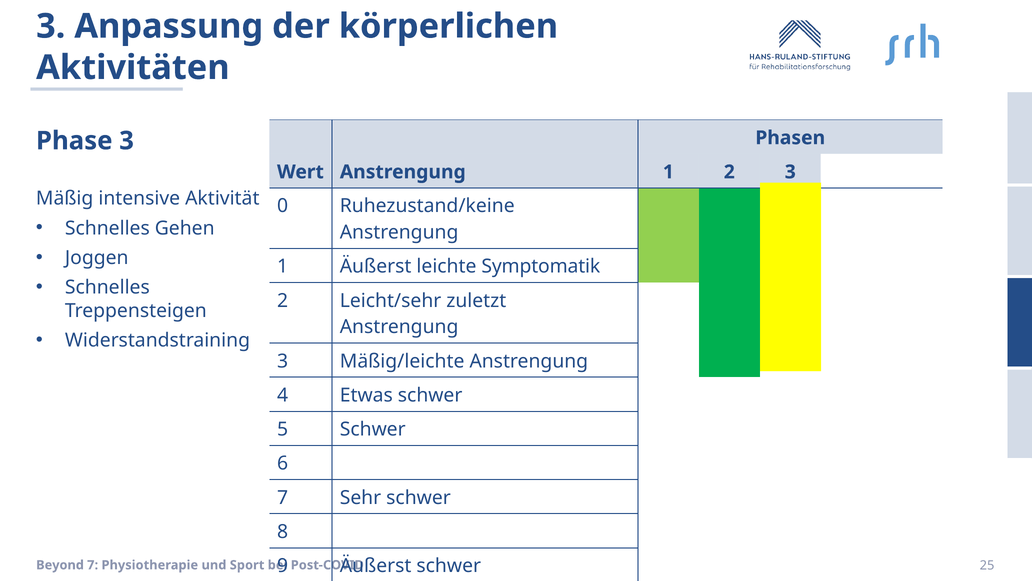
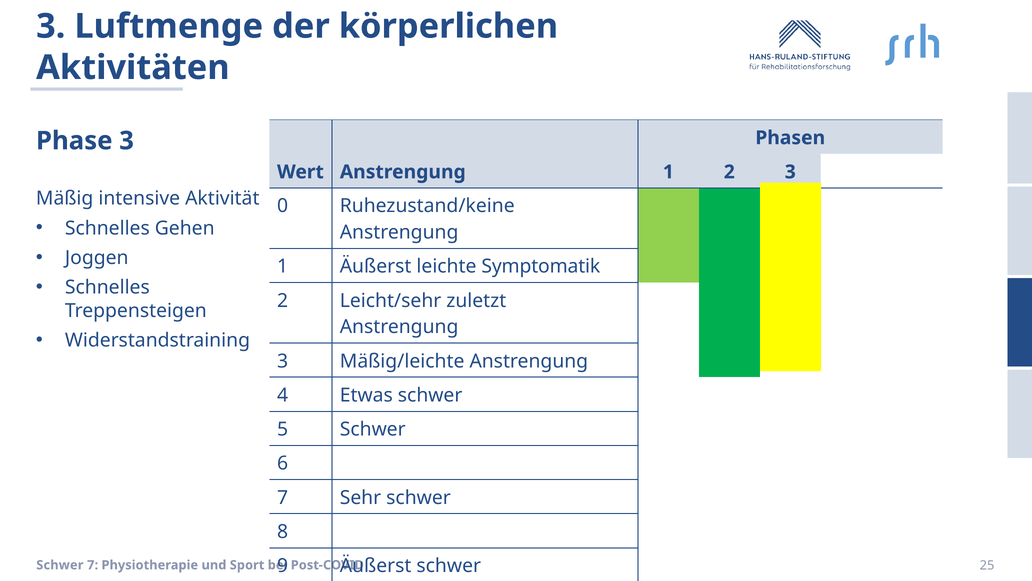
Anpassung: Anpassung -> Luftmenge
Beyond at (60, 565): Beyond -> Schwer
